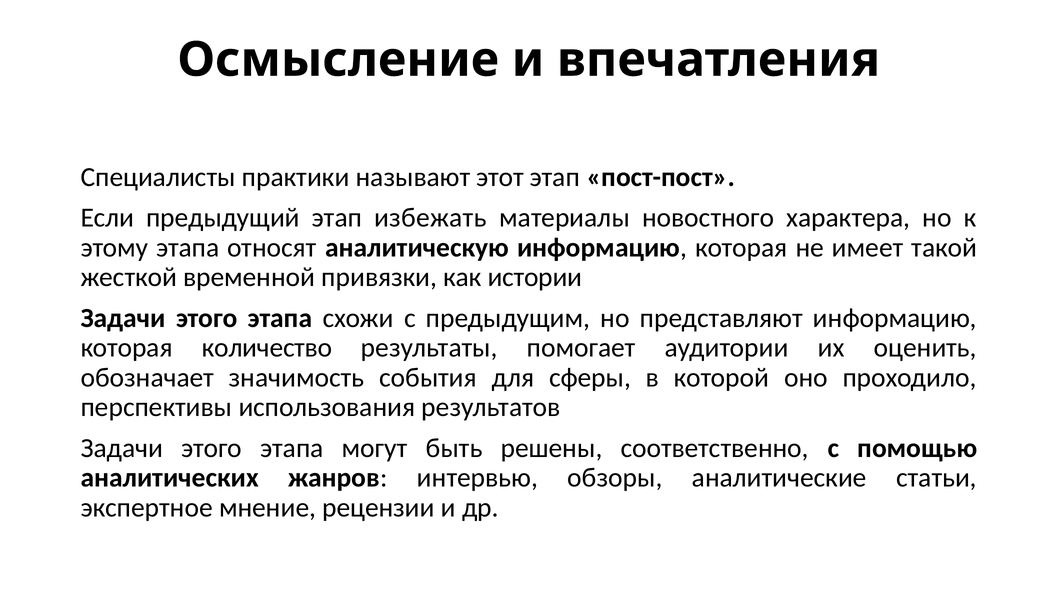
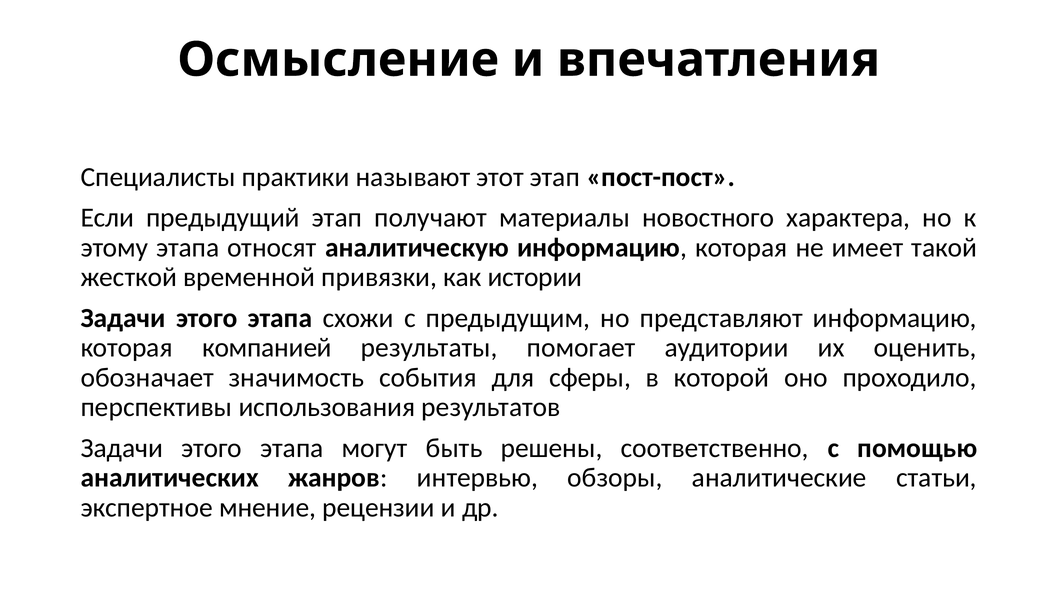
избежать: избежать -> получают
количество: количество -> компанией
